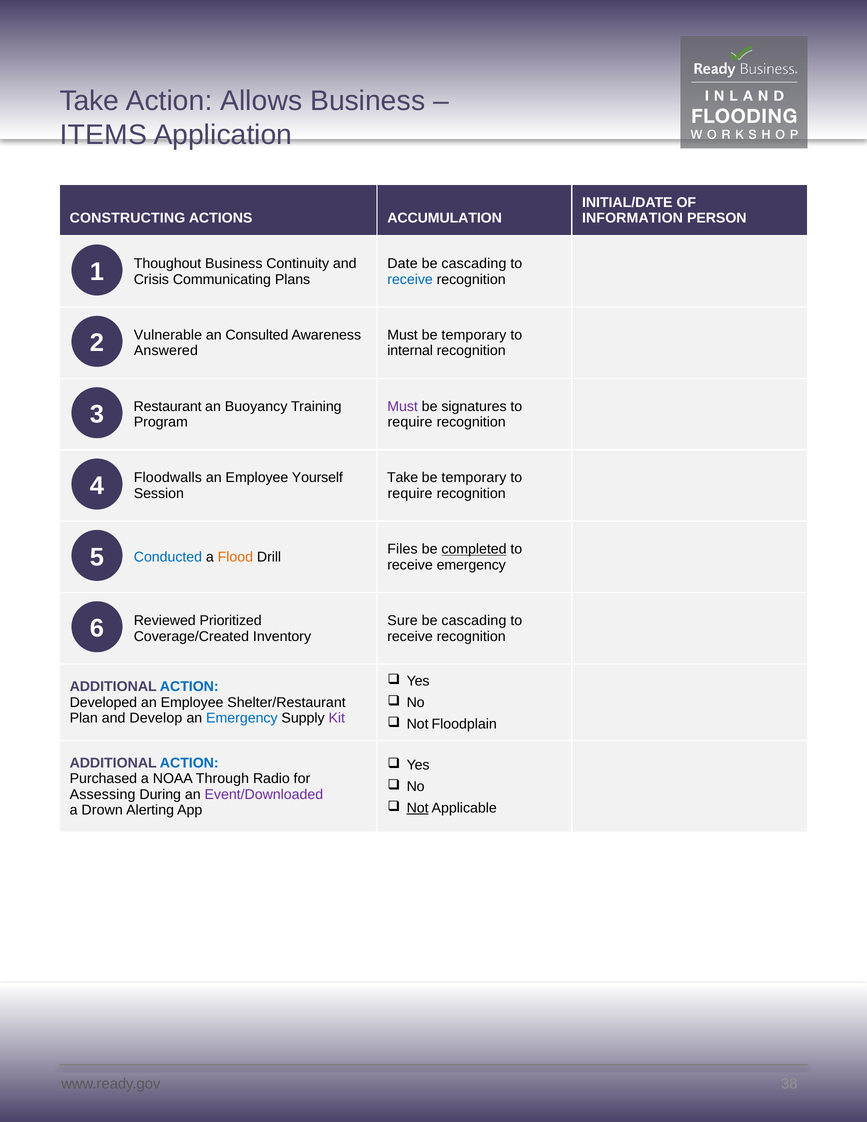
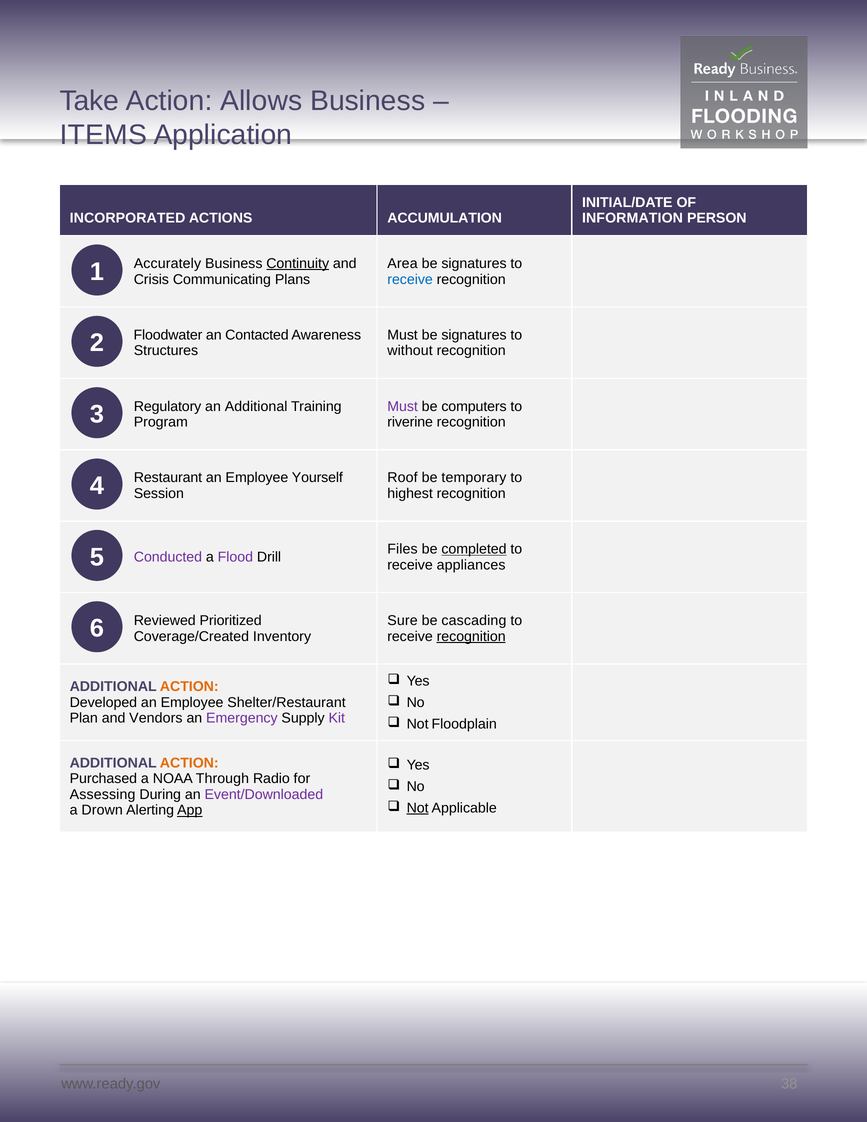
CONSTRUCTING: CONSTRUCTING -> INCORPORATED
Thoughout: Thoughout -> Accurately
Continuity underline: none -> present
Date: Date -> Area
cascading at (474, 264): cascading -> signatures
Vulnerable: Vulnerable -> Floodwater
Consulted: Consulted -> Contacted
Must be temporary: temporary -> signatures
Answered: Answered -> Structures
internal: internal -> without
Restaurant: Restaurant -> Regulatory
an Buoyancy: Buoyancy -> Additional
signatures: signatures -> computers
require at (410, 422): require -> riverine
Floodwalls: Floodwalls -> Restaurant
Take at (403, 478): Take -> Roof
require at (410, 494): require -> highest
Conducted colour: blue -> purple
Flood colour: orange -> purple
receive emergency: emergency -> appliances
recognition at (471, 636) underline: none -> present
ACTION at (189, 687) colour: blue -> orange
Develop: Develop -> Vendors
Emergency at (242, 718) colour: blue -> purple
ACTION at (189, 763) colour: blue -> orange
App underline: none -> present
